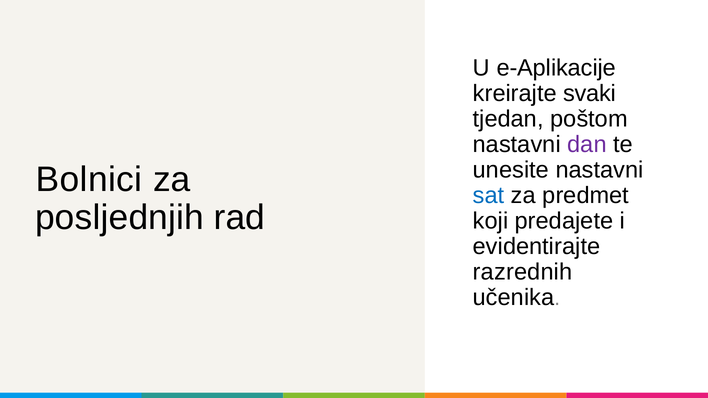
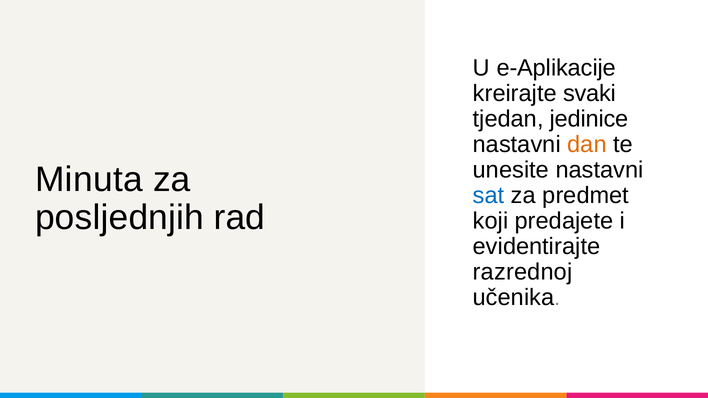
poštom: poštom -> jedinice
dan colour: purple -> orange
Bolnici: Bolnici -> Minuta
razrednih: razrednih -> razrednoj
